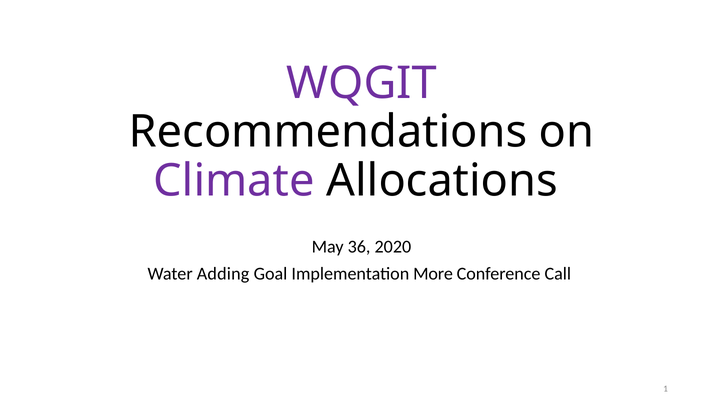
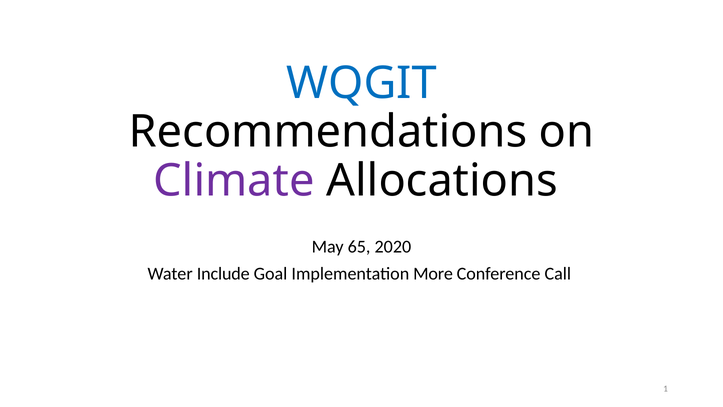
WQGIT colour: purple -> blue
36: 36 -> 65
Adding: Adding -> Include
